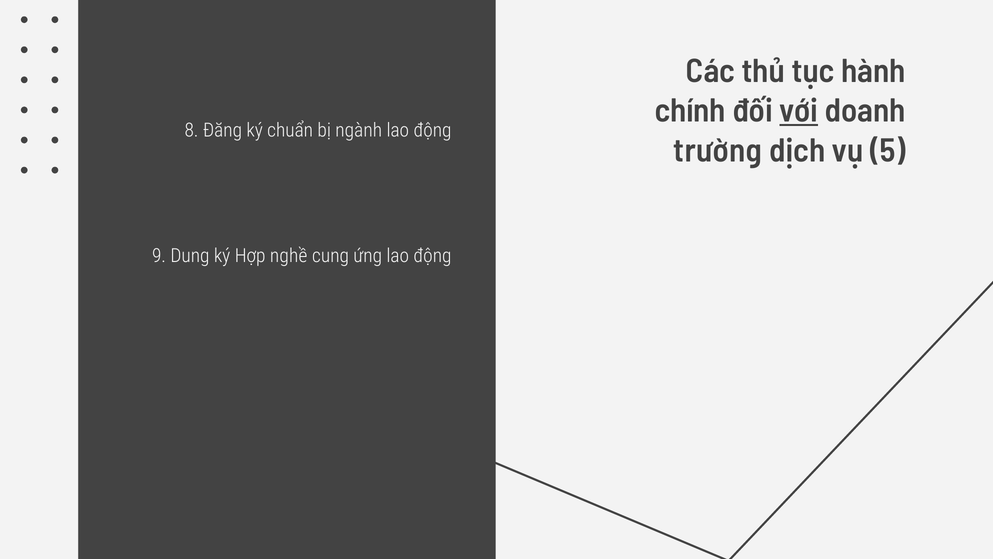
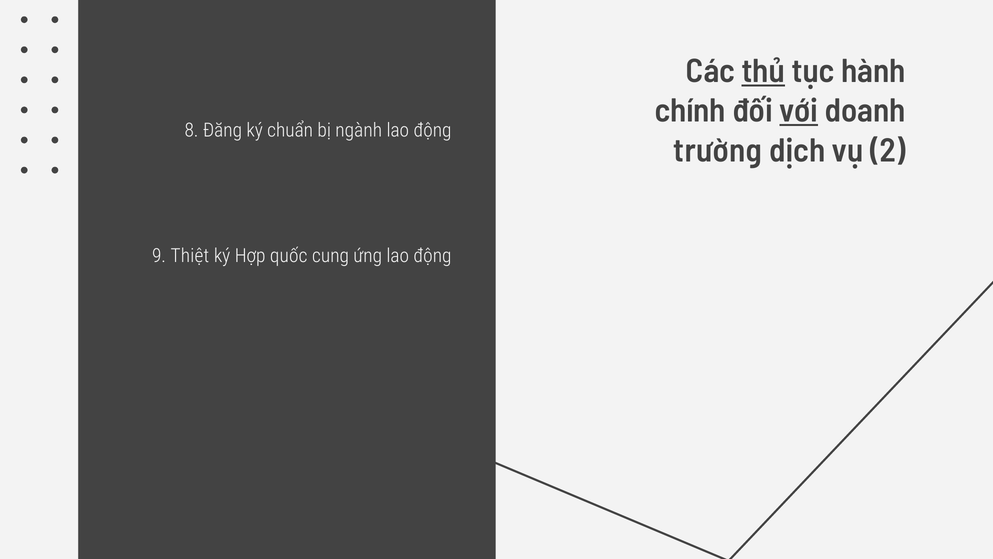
thủ underline: none -> present
5: 5 -> 2
Dung: Dung -> Thiệt
nghề: nghề -> quốc
